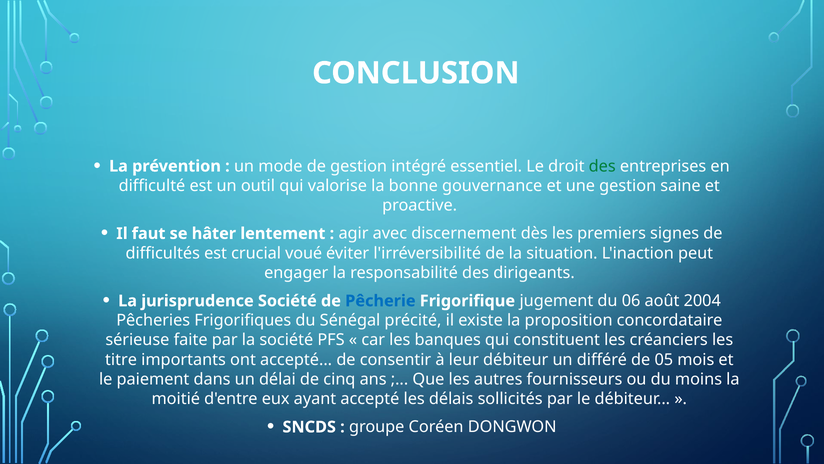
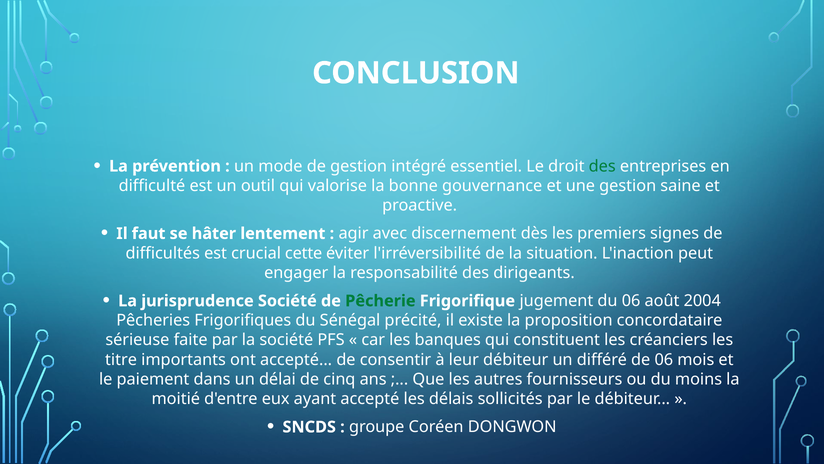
voué: voué -> cette
Pêcherie colour: blue -> green
de 05: 05 -> 06
